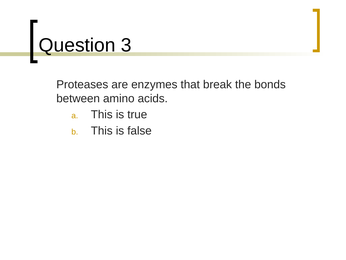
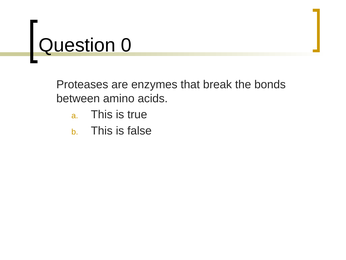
3: 3 -> 0
